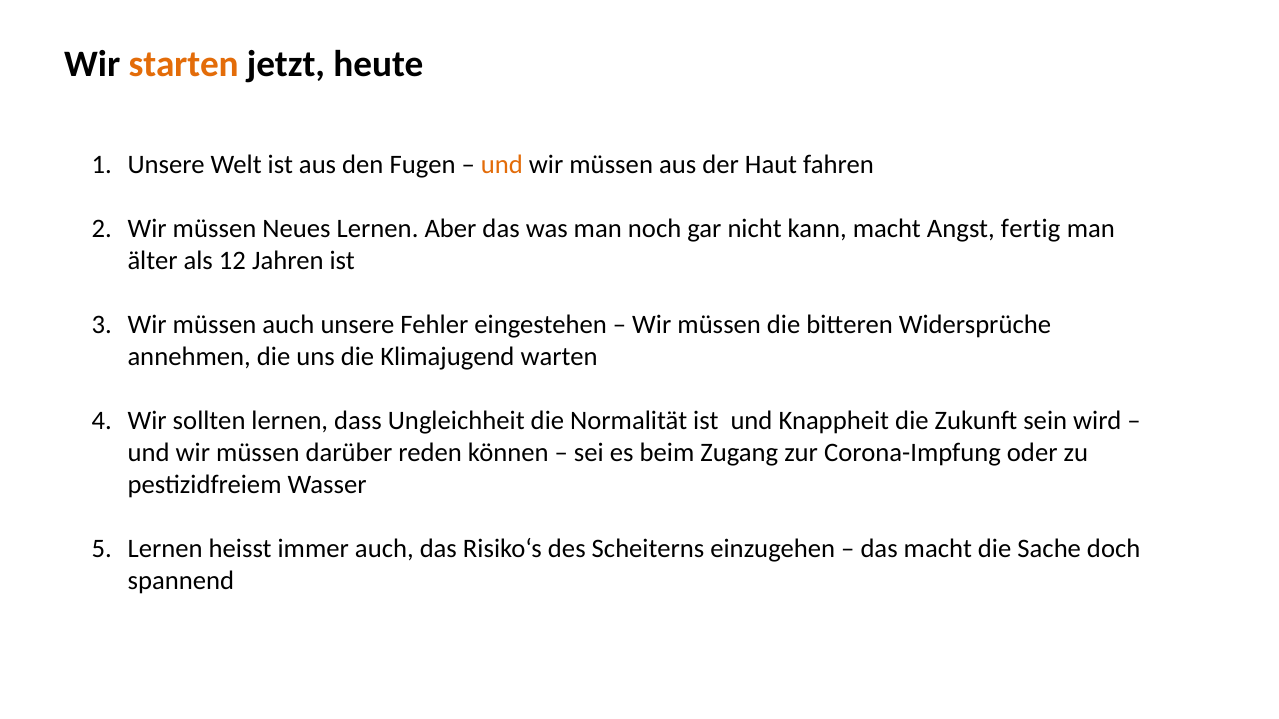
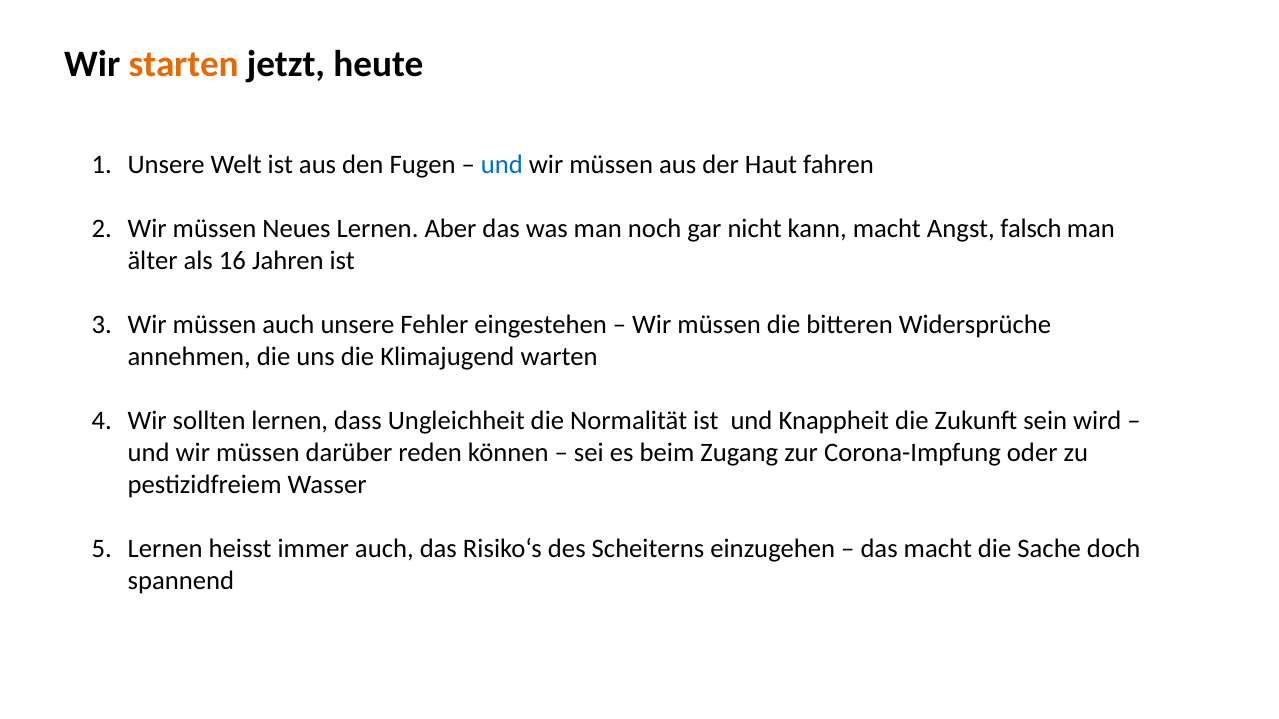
und at (502, 165) colour: orange -> blue
fertig: fertig -> falsch
12: 12 -> 16
